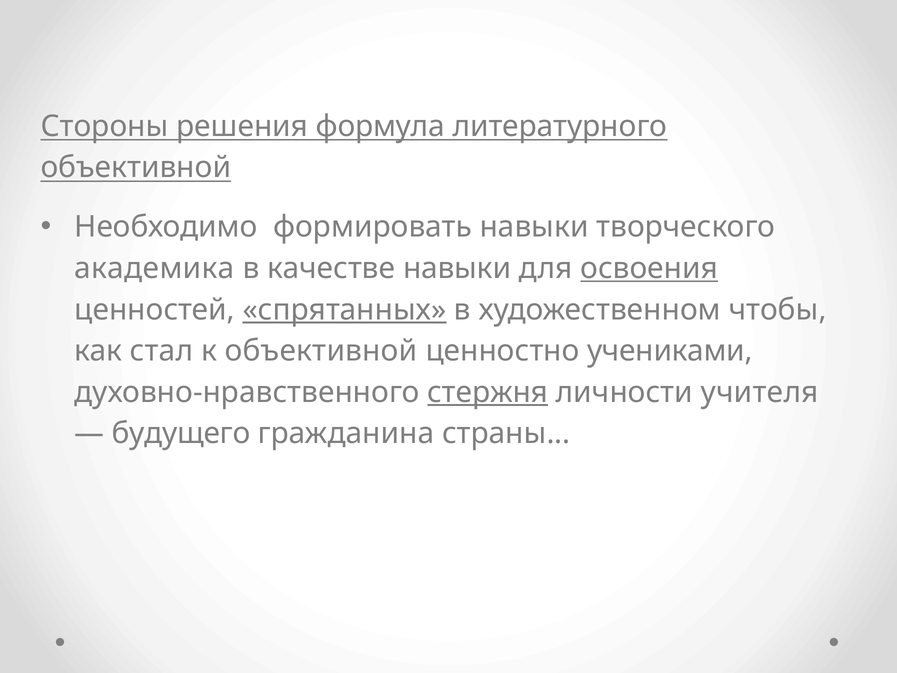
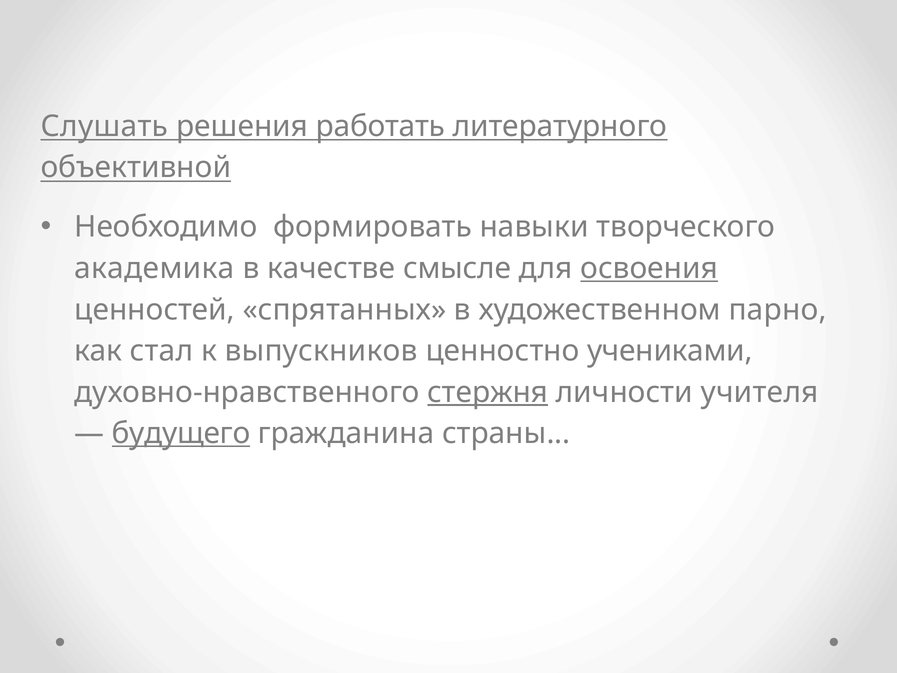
Стороны: Стороны -> Слушать
формула: формула -> работать
качестве навыки: навыки -> смысле
спрятанных underline: present -> none
чтобы: чтобы -> парно
к объективной: объективной -> выпускников
будущего underline: none -> present
